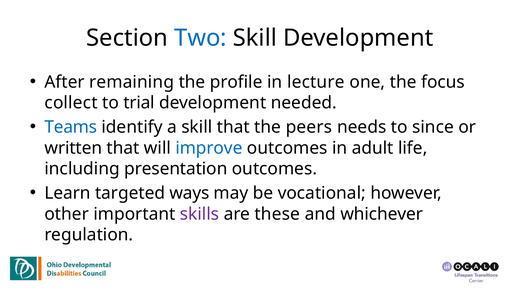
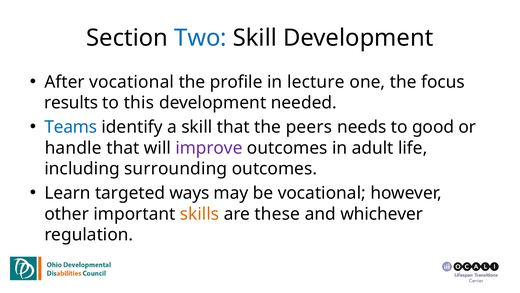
After remaining: remaining -> vocational
collect: collect -> results
trial: trial -> this
since: since -> good
written: written -> handle
improve colour: blue -> purple
presentation: presentation -> surrounding
skills colour: purple -> orange
